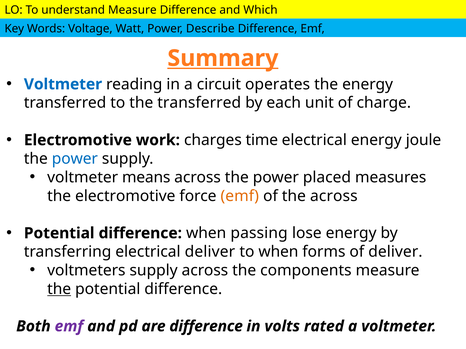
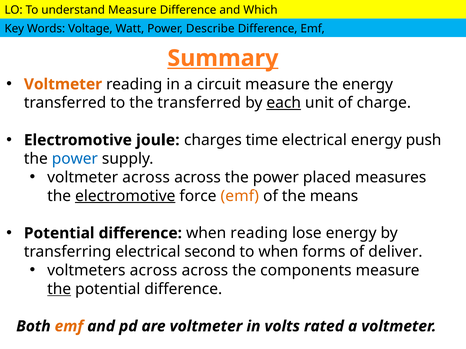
Voltmeter at (63, 84) colour: blue -> orange
circuit operates: operates -> measure
each underline: none -> present
work: work -> joule
joule: joule -> push
voltmeter means: means -> across
electromotive at (125, 196) underline: none -> present
the across: across -> means
when passing: passing -> reading
electrical deliver: deliver -> second
voltmeters supply: supply -> across
emf at (69, 327) colour: purple -> orange
are difference: difference -> voltmeter
